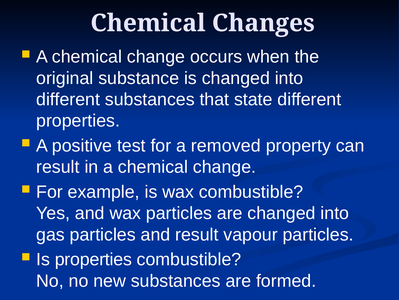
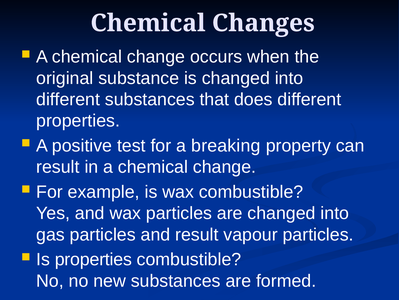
state: state -> does
removed: removed -> breaking
